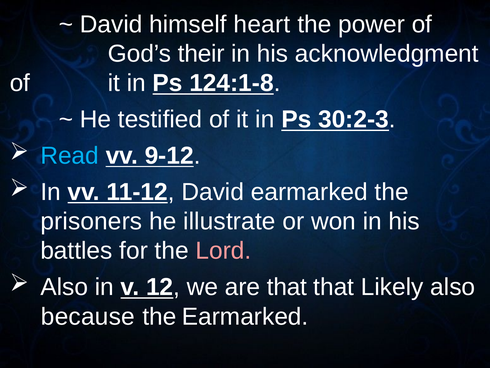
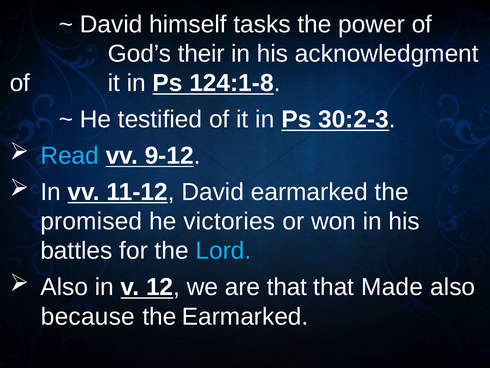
heart: heart -> tasks
prisoners: prisoners -> promised
illustrate: illustrate -> victories
Lord colour: pink -> light blue
Likely: Likely -> Made
